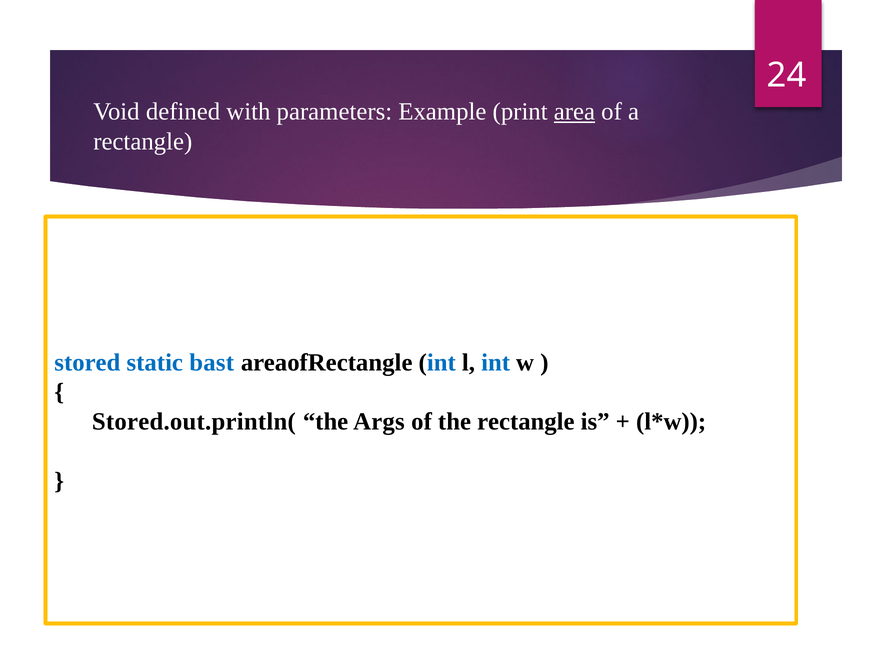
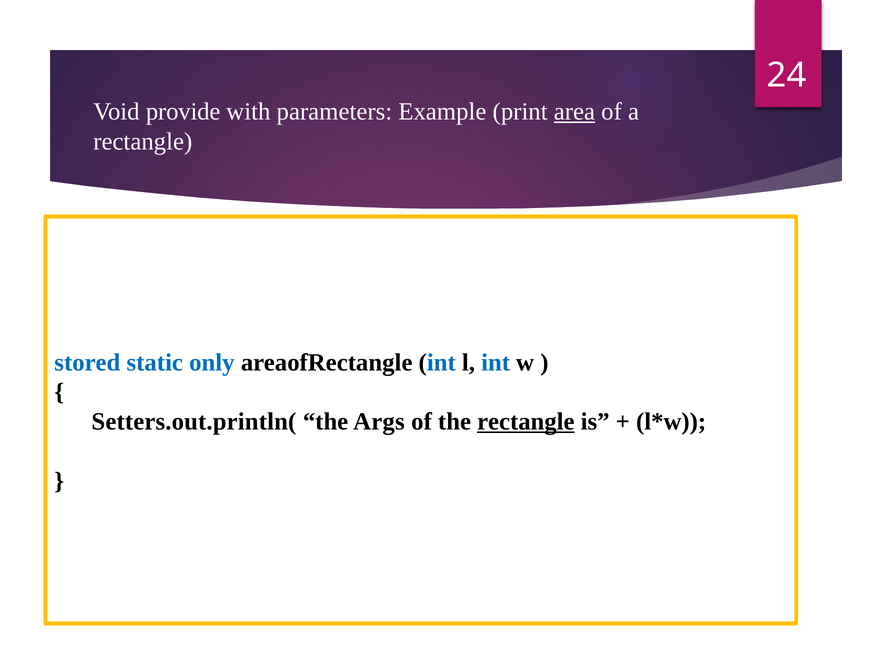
defined: defined -> provide
bast: bast -> only
Stored.out.println(: Stored.out.println( -> Setters.out.println(
rectangle at (526, 422) underline: none -> present
